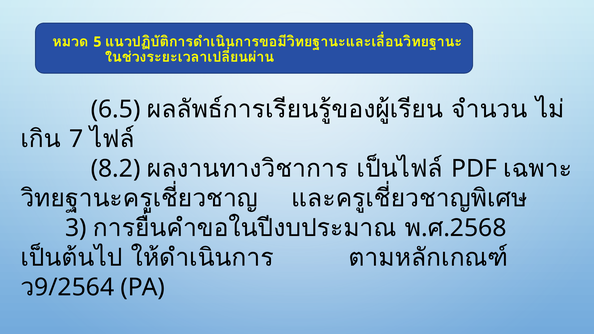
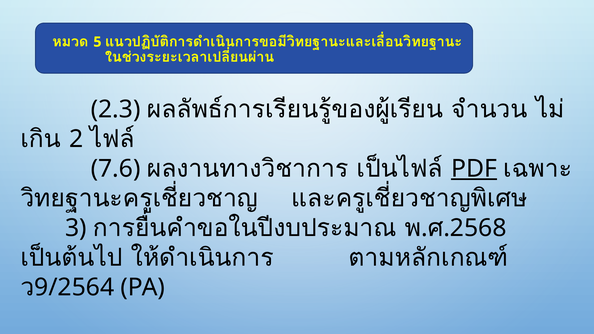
6.5: 6.5 -> 2.3
7: 7 -> 2
8.2: 8.2 -> 7.6
PDF underline: none -> present
